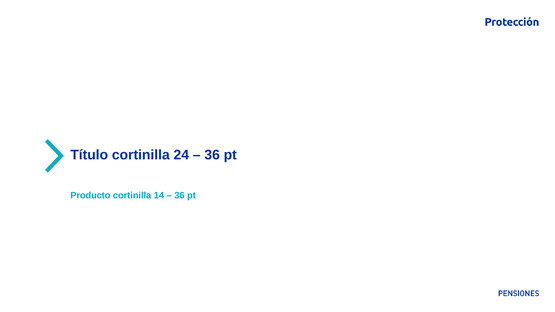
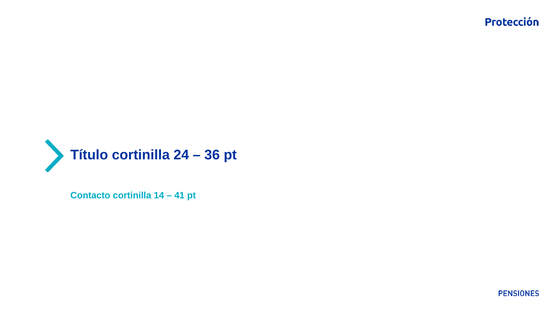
Producto: Producto -> Contacto
36 at (179, 195): 36 -> 41
